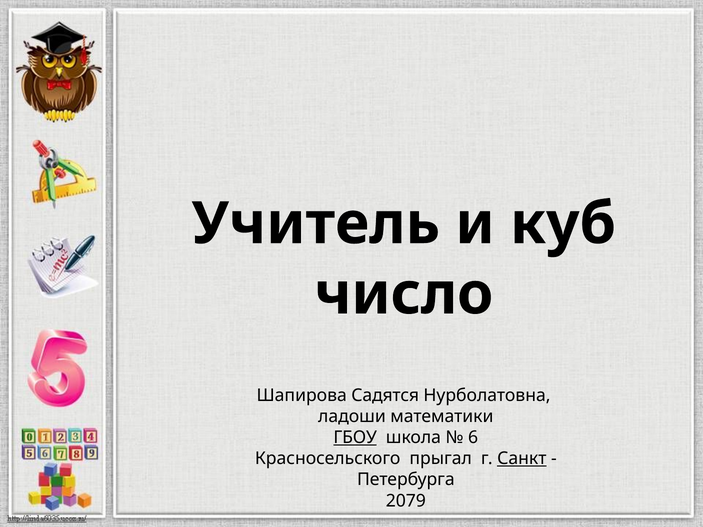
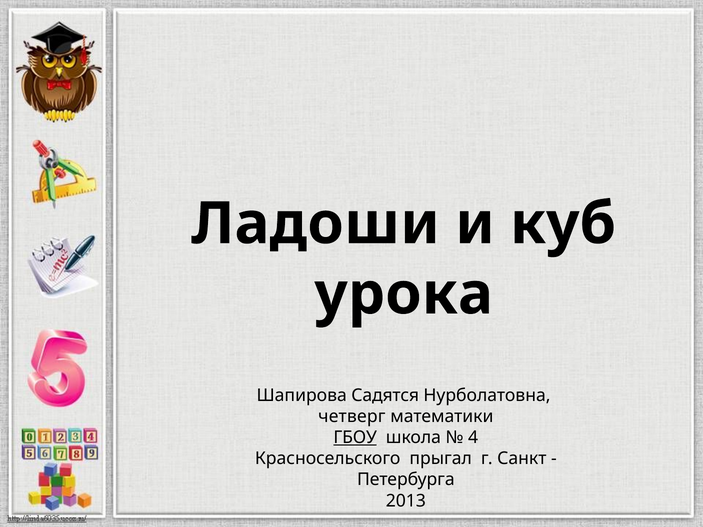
Учитель: Учитель -> Ладоши
число: число -> урока
ладоши: ладоши -> четверг
6: 6 -> 4
Санкт underline: present -> none
2079: 2079 -> 2013
